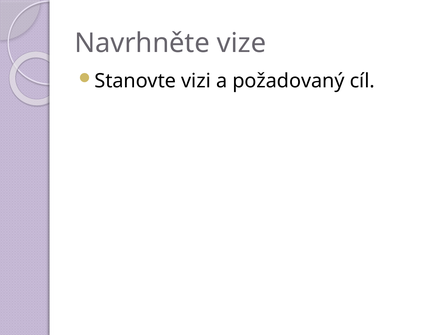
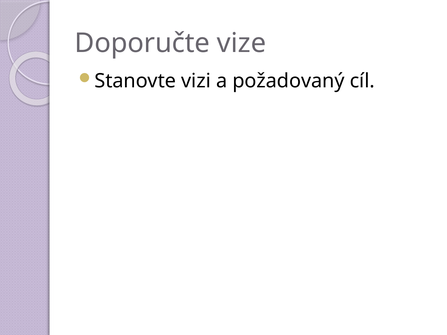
Navrhněte: Navrhněte -> Doporučte
